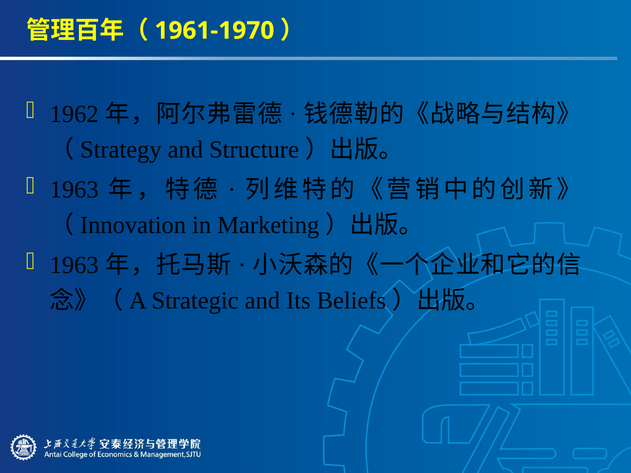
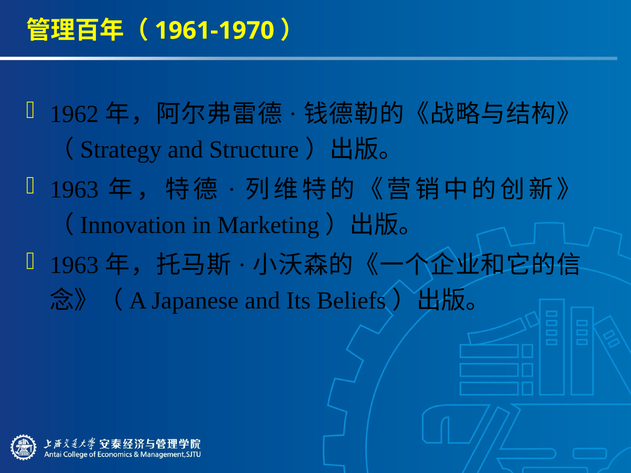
Strategic: Strategic -> Japanese
